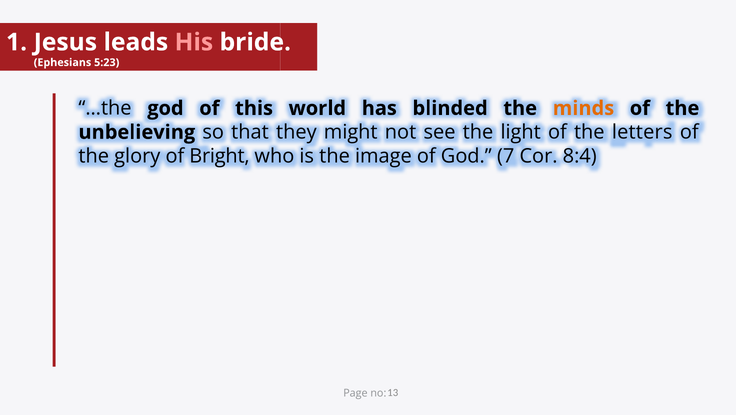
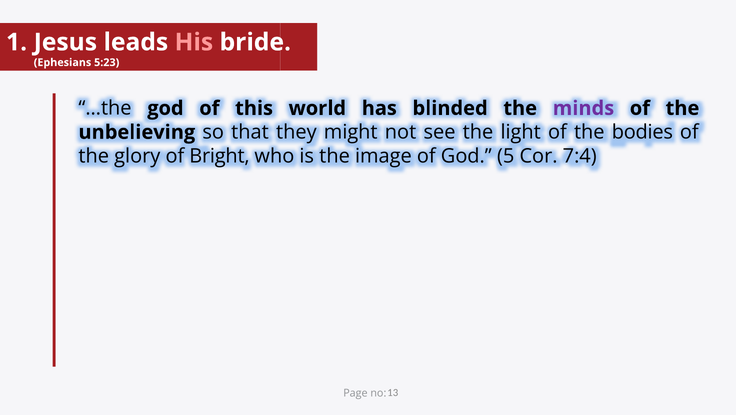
minds colour: orange -> purple
letters: letters -> bodies
7: 7 -> 5
8:4: 8:4 -> 7:4
